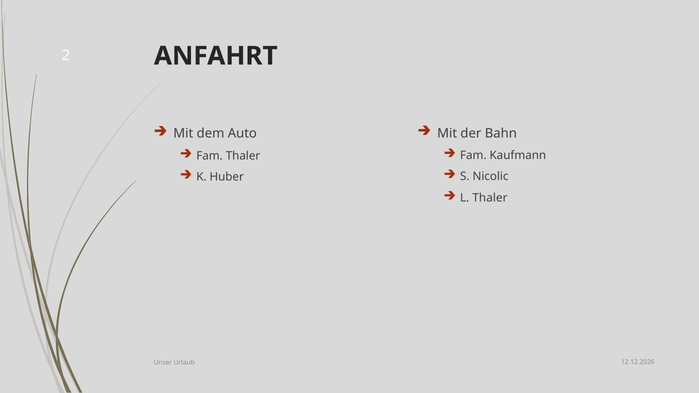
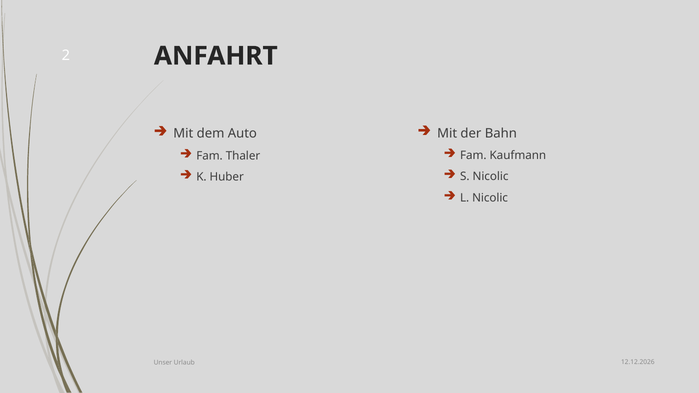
L Thaler: Thaler -> Nicolic
